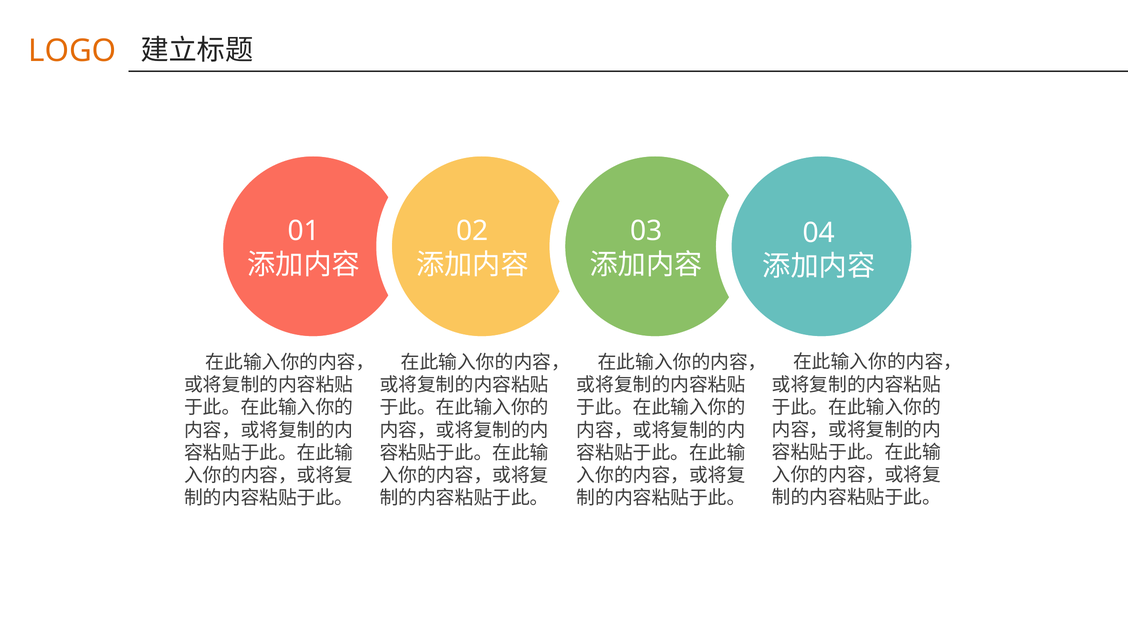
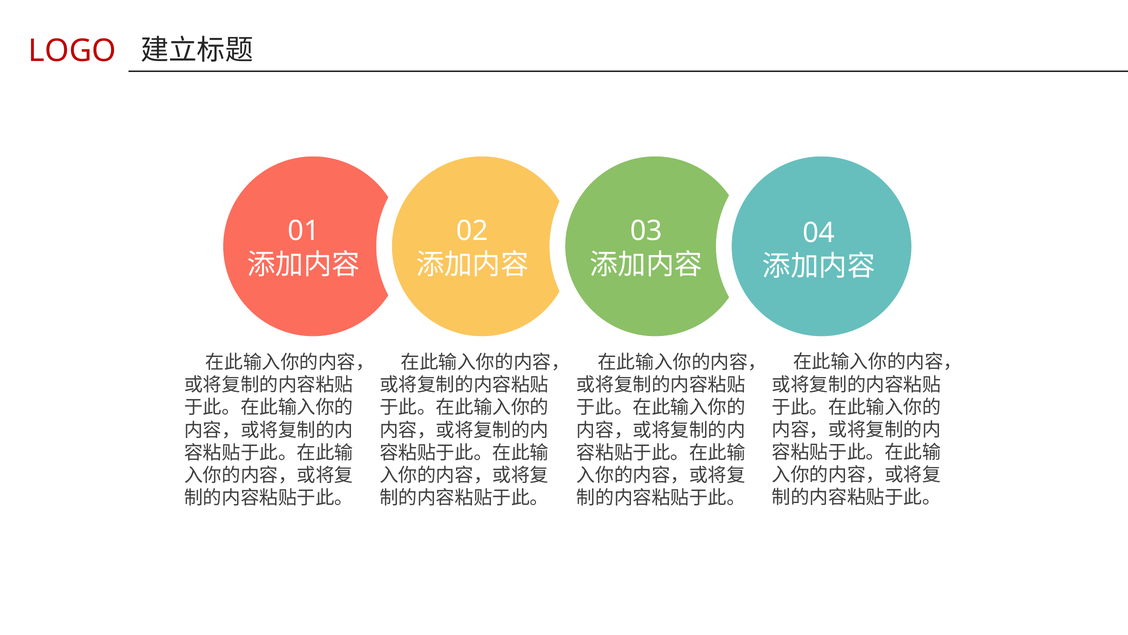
LOGO colour: orange -> red
